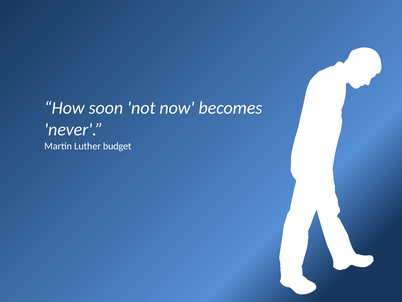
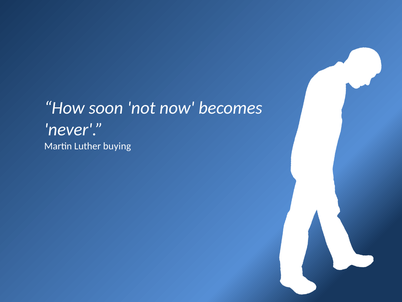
budget: budget -> buying
